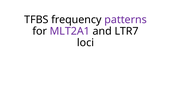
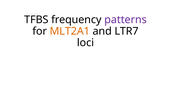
MLT2A1 colour: purple -> orange
